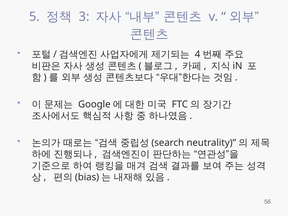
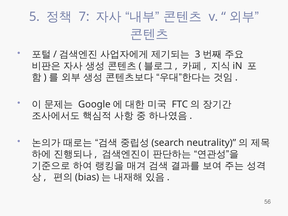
3: 3 -> 7
4: 4 -> 3
